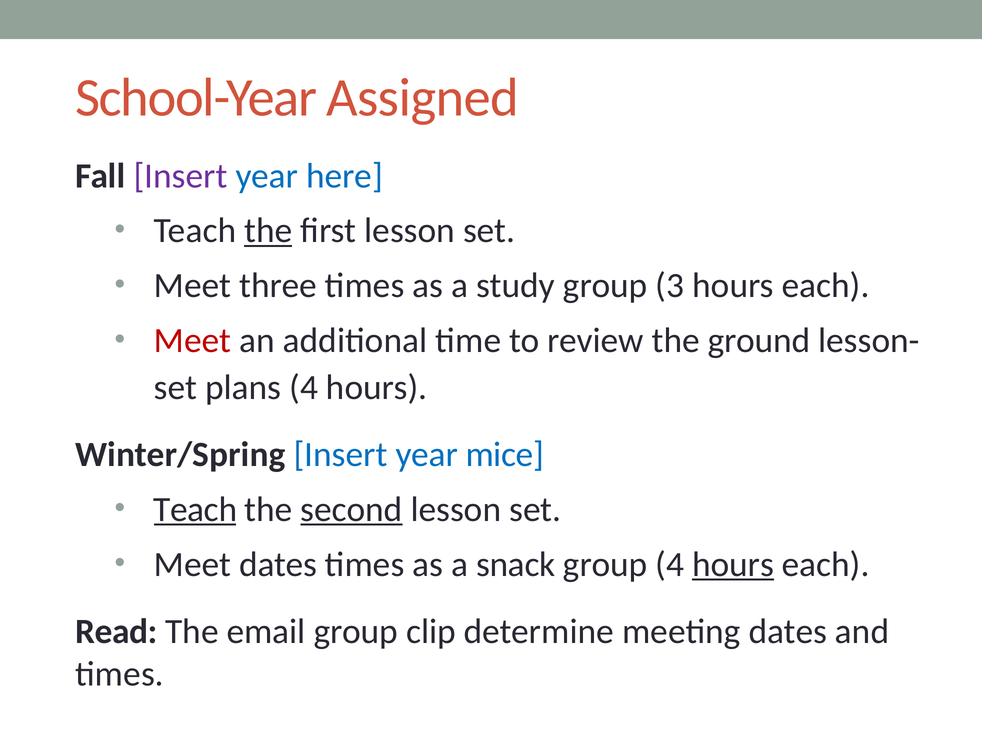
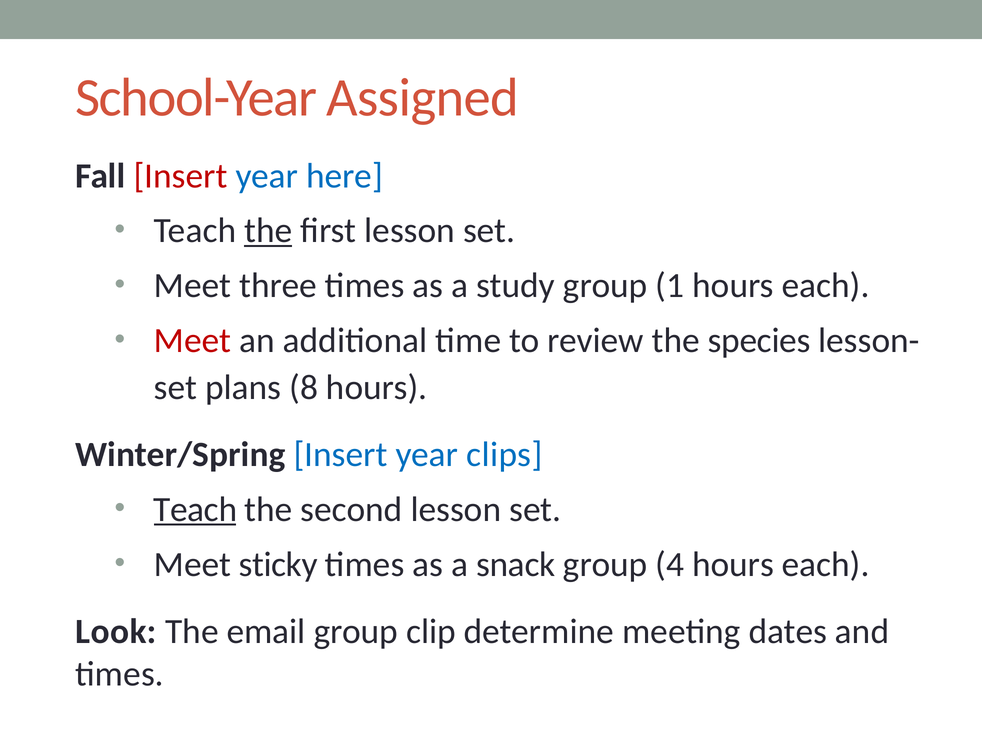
Insert at (181, 176) colour: purple -> red
3: 3 -> 1
ground: ground -> species
plans 4: 4 -> 8
mice: mice -> clips
second underline: present -> none
Meet dates: dates -> sticky
hours at (733, 565) underline: present -> none
Read: Read -> Look
